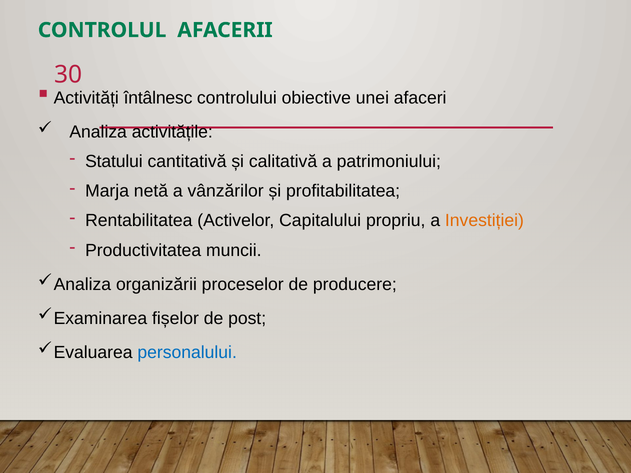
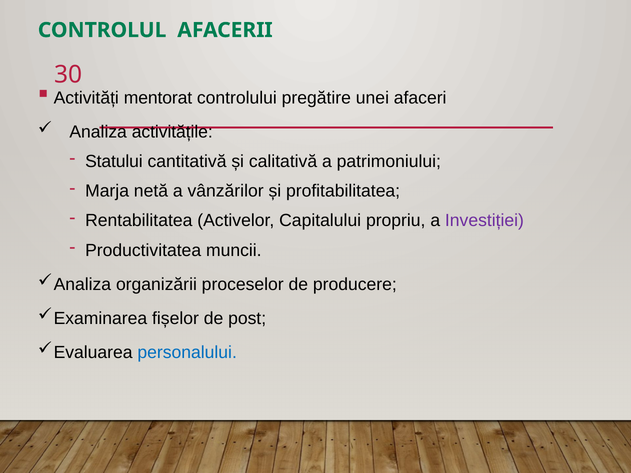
întâlnesc: întâlnesc -> mentorat
obiective: obiective -> pregătire
Investiției colour: orange -> purple
